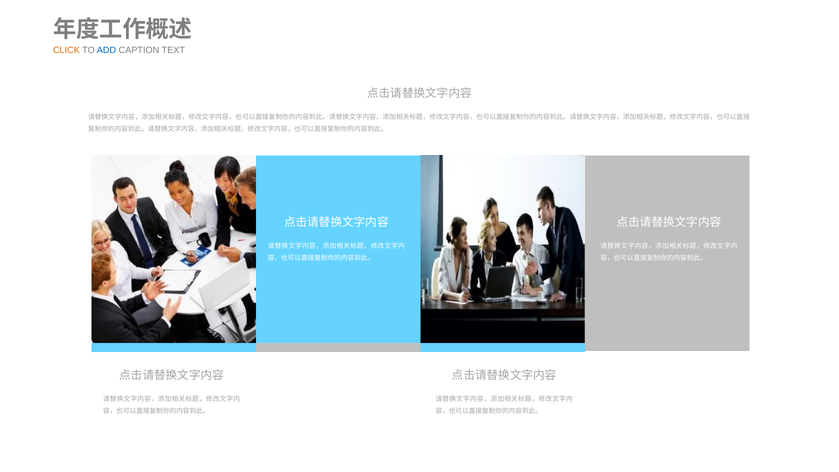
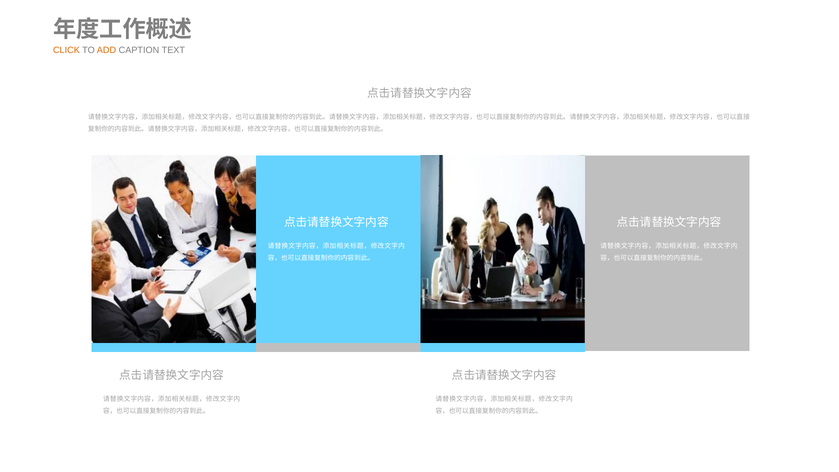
ADD colour: blue -> orange
